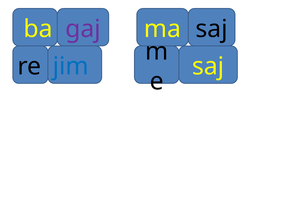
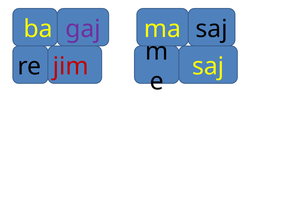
jim colour: blue -> red
